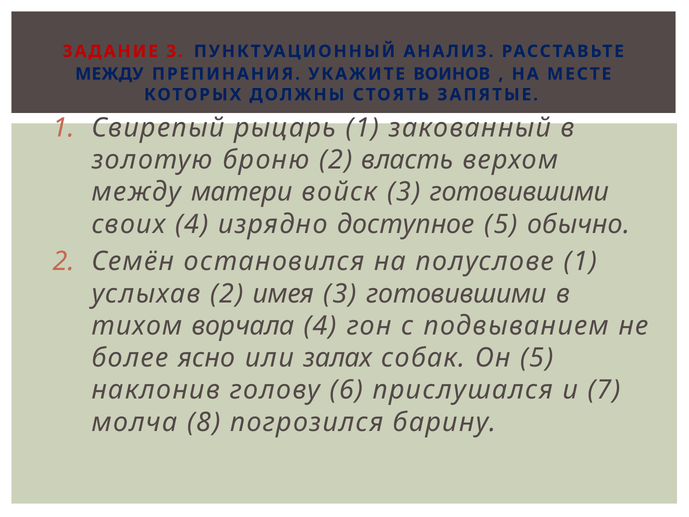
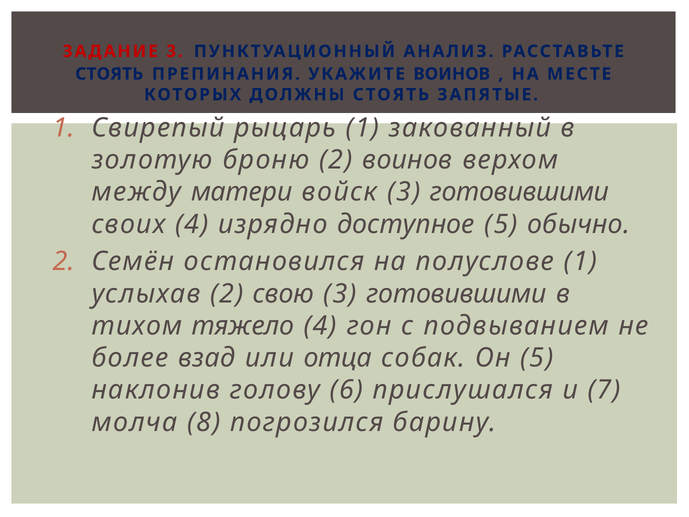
МЕЖДУ at (109, 74): МЕЖДУ -> СТОЯТЬ
2 власть: власть -> воинов
имея: имея -> свою
ворчала: ворчала -> тяжело
ясно: ясно -> взад
залах: залах -> отца
